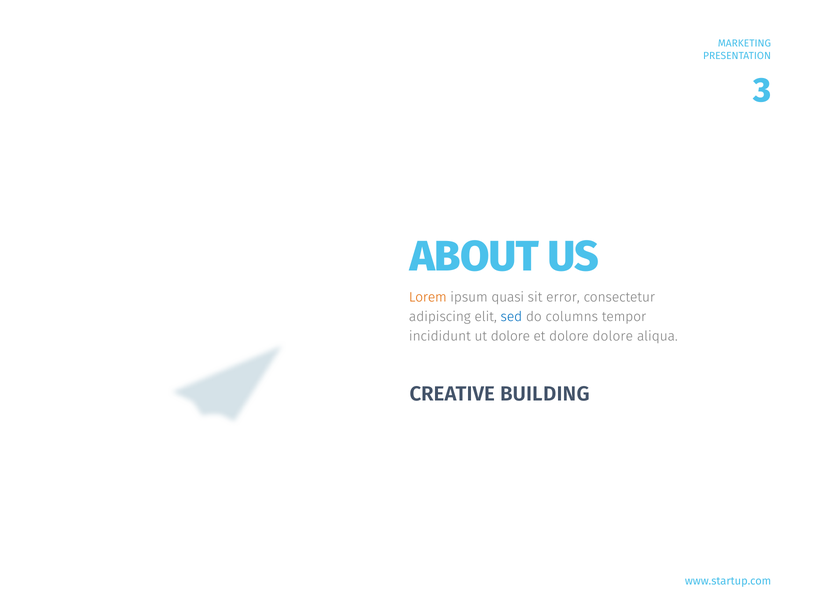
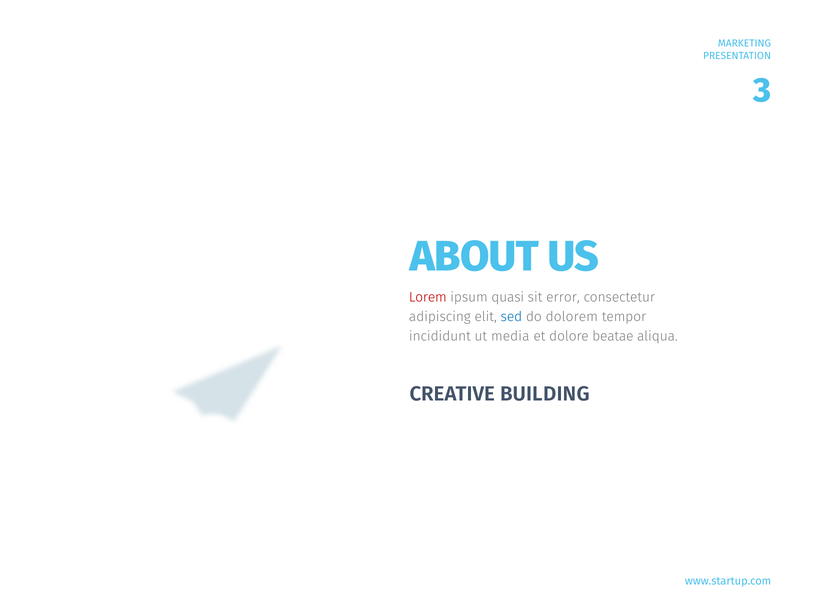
Lorem colour: orange -> red
columns: columns -> dolorem
ut dolore: dolore -> media
dolore dolore: dolore -> beatae
